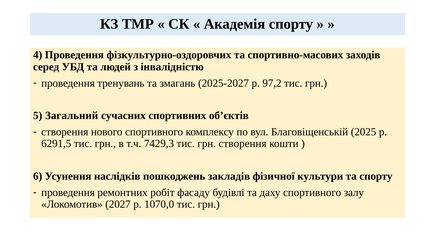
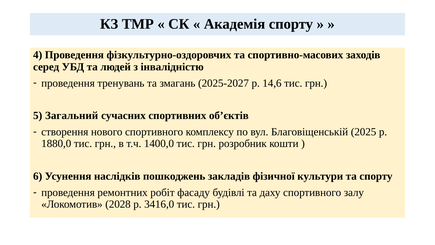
97,2: 97,2 -> 14,6
6291,5: 6291,5 -> 1880,0
7429,3: 7429,3 -> 1400,0
грн створення: створення -> розробник
2027: 2027 -> 2028
1070,0: 1070,0 -> 3416,0
